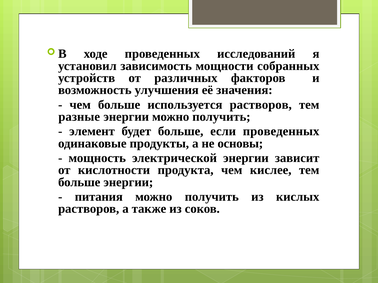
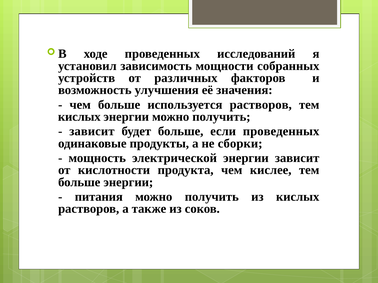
разные at (79, 117): разные -> кислых
элемент at (92, 132): элемент -> зависит
основы: основы -> сборки
